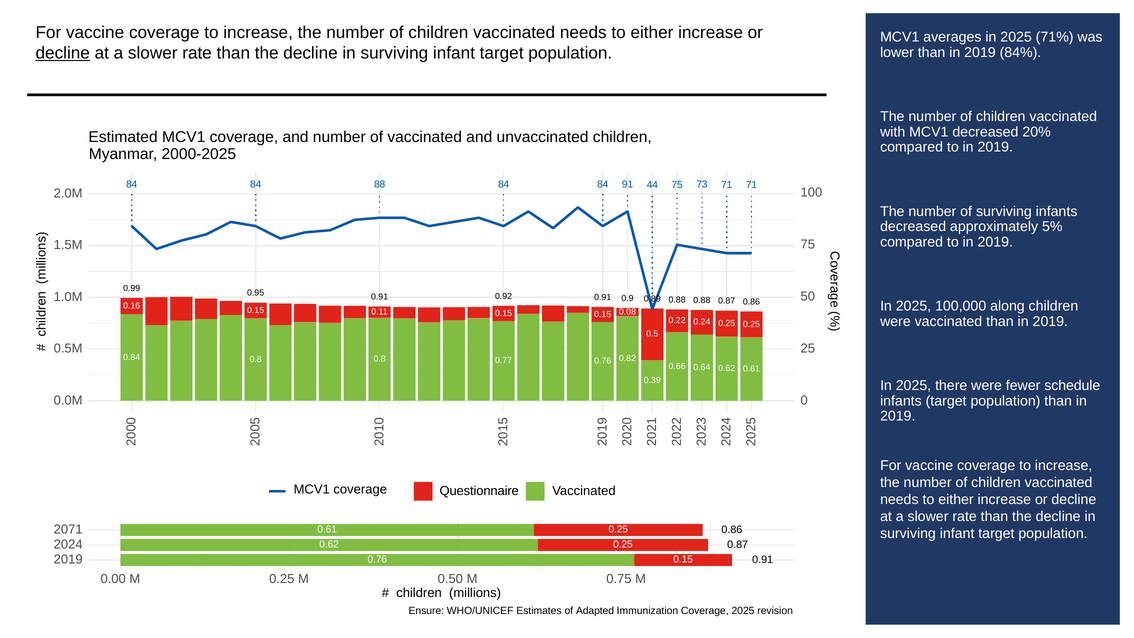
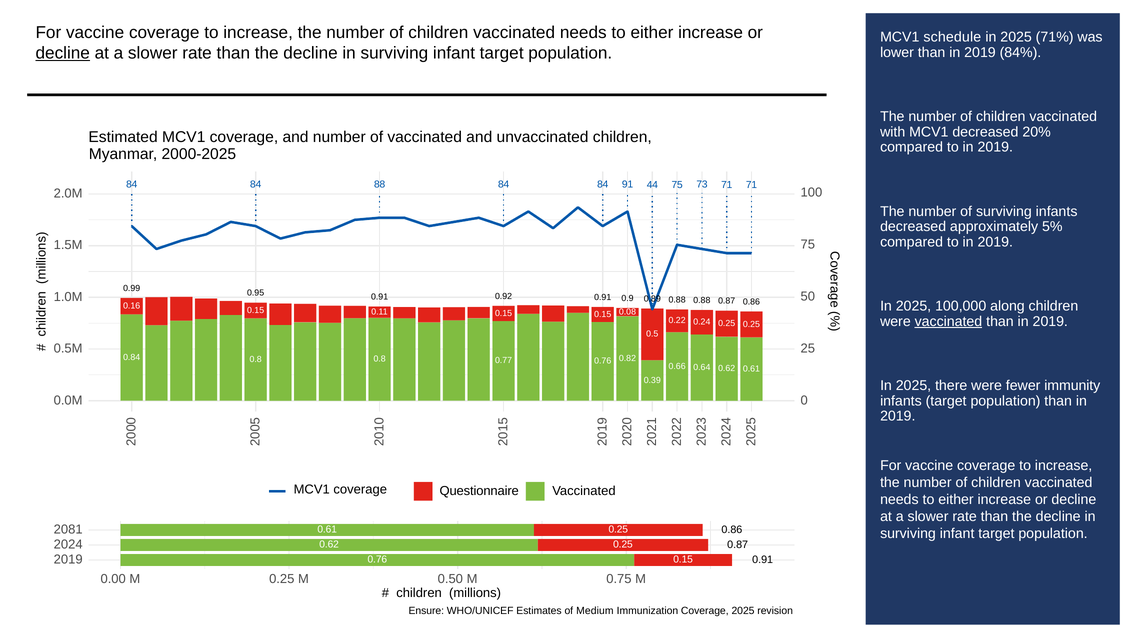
averages: averages -> schedule
vaccinated at (948, 321) underline: none -> present
schedule: schedule -> immunity
2071: 2071 -> 2081
Adapted: Adapted -> Medium
